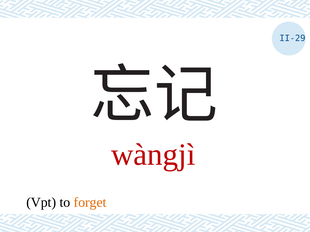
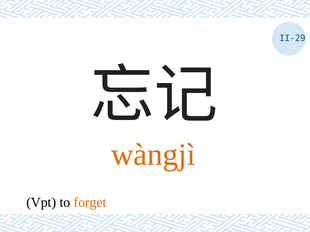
wàngjì colour: red -> orange
